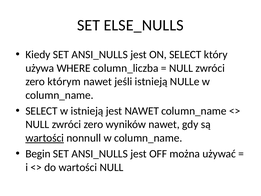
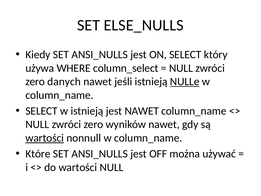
column_liczba: column_liczba -> column_select
którym: którym -> danych
NULLe underline: none -> present
Begin: Begin -> Które
